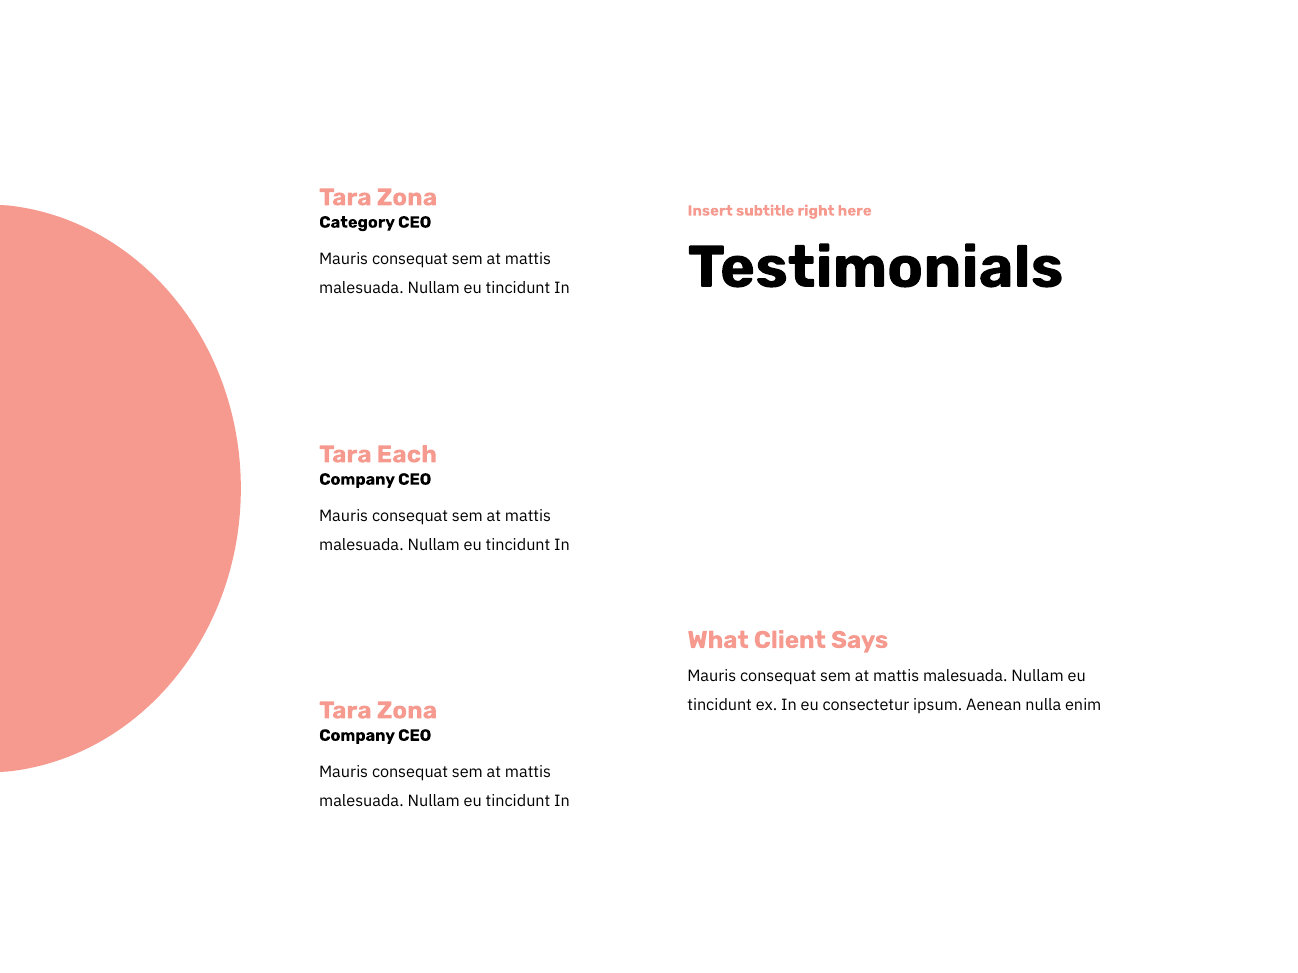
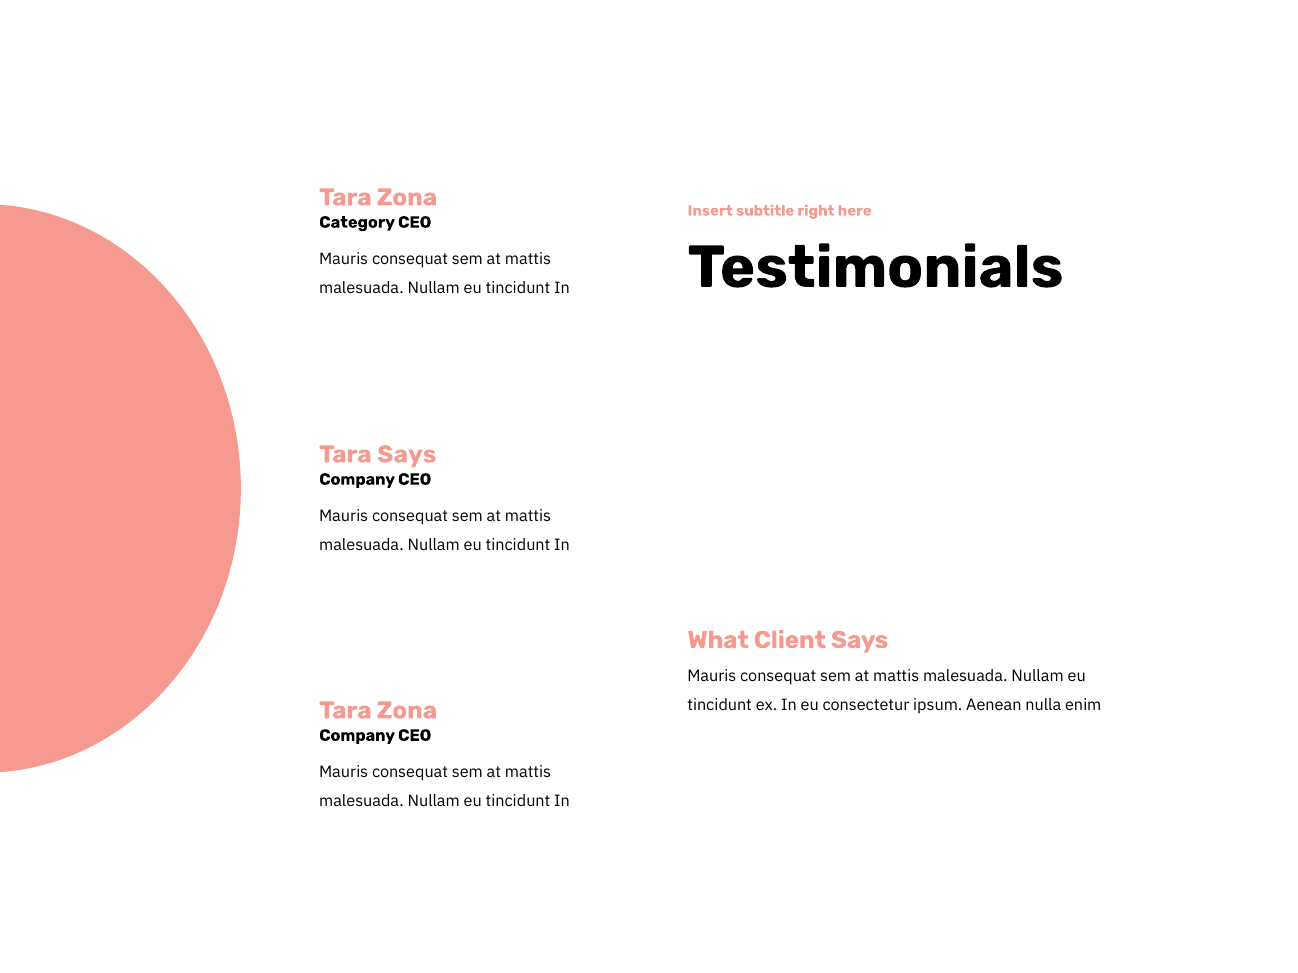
Tara Each: Each -> Says
